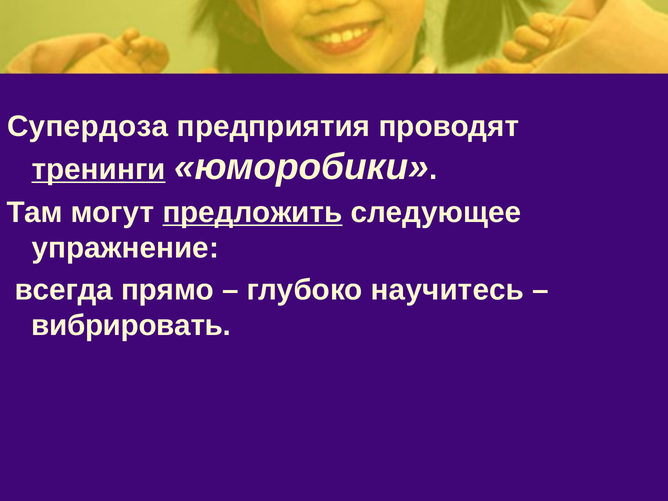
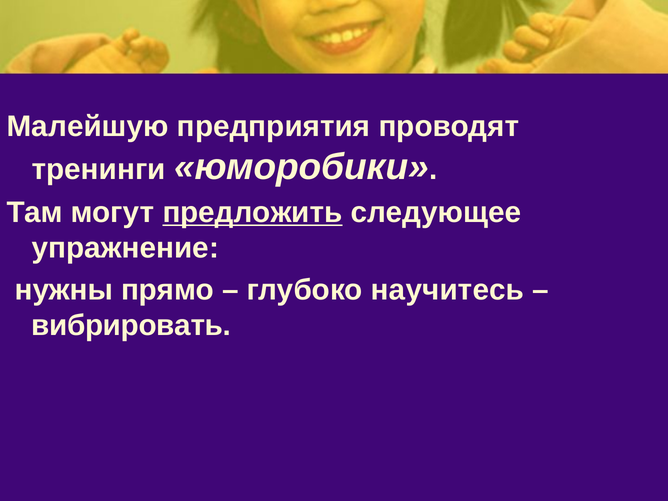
Супердоза: Супердоза -> Малейшую
тренинги underline: present -> none
всегда: всегда -> нужны
